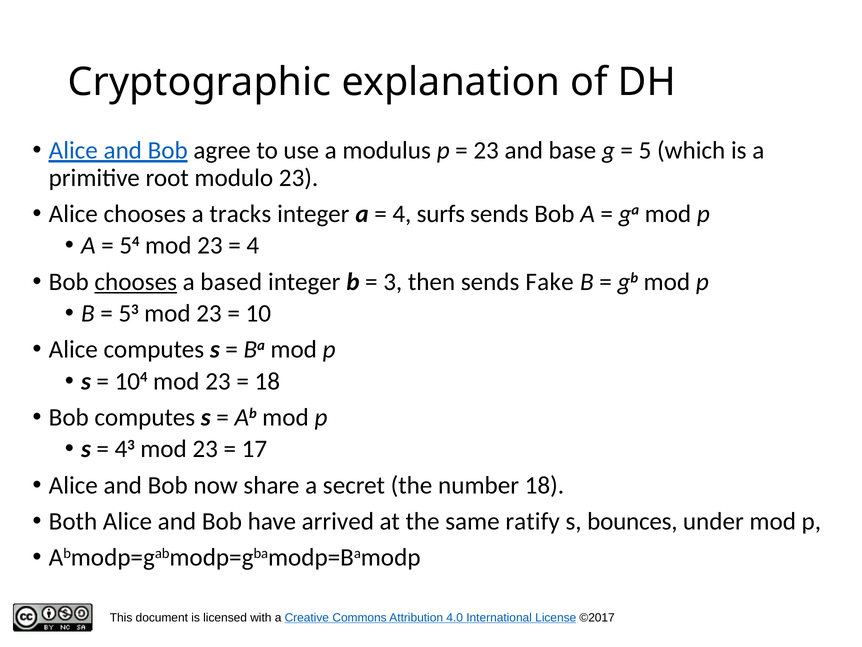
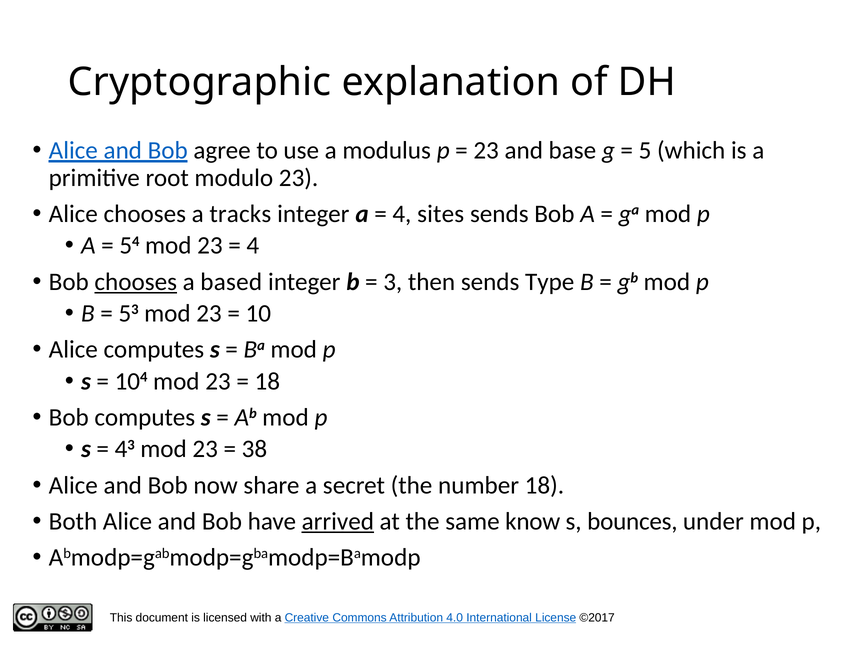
surfs: surfs -> sites
Fake: Fake -> Type
17: 17 -> 38
arrived underline: none -> present
ratify: ratify -> know
